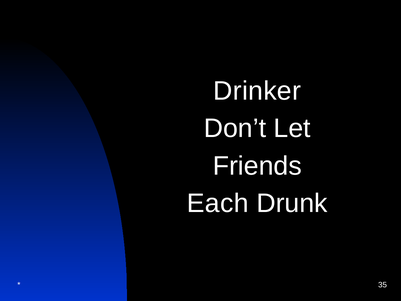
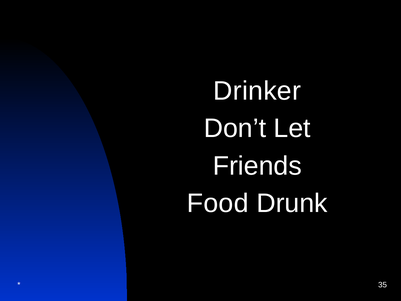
Each: Each -> Food
